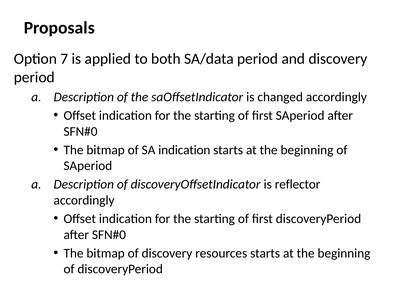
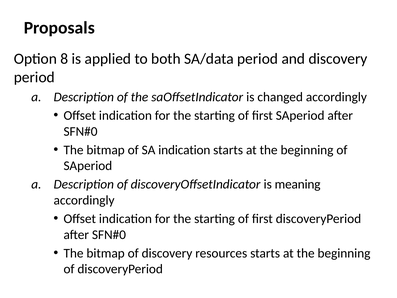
7: 7 -> 8
reflector: reflector -> meaning
